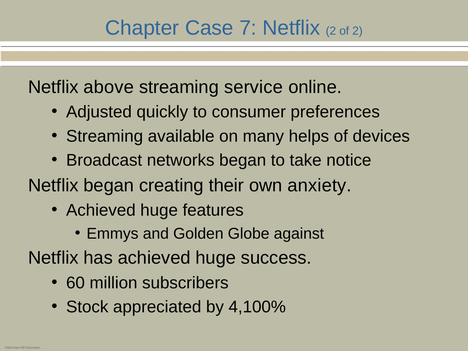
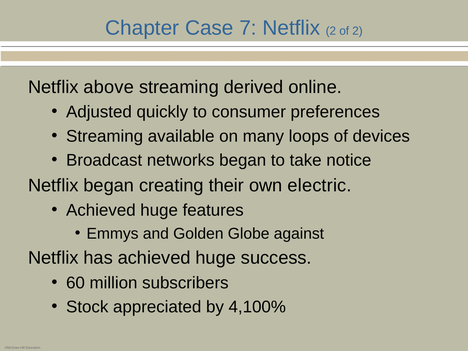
service: service -> derived
helps: helps -> loops
anxiety: anxiety -> electric
